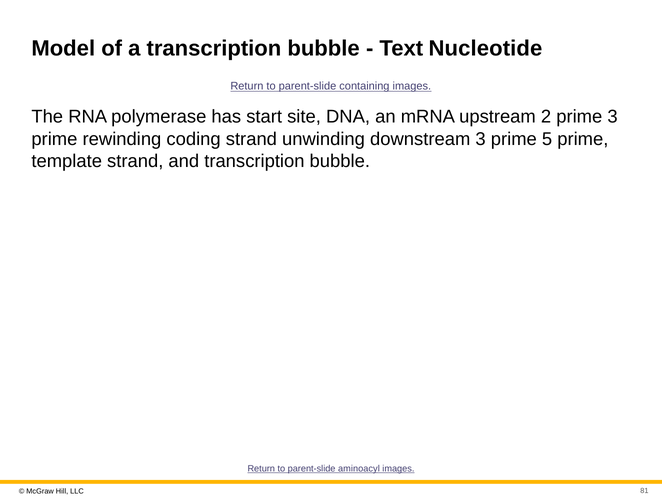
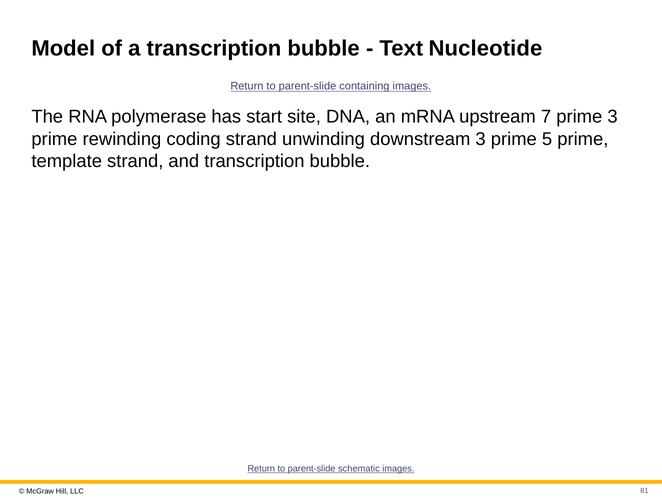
2: 2 -> 7
aminoacyl: aminoacyl -> schematic
